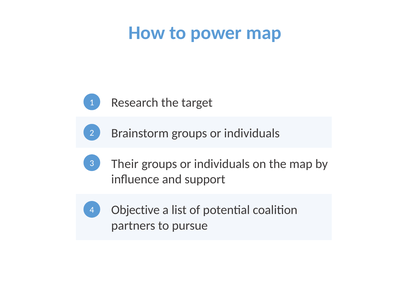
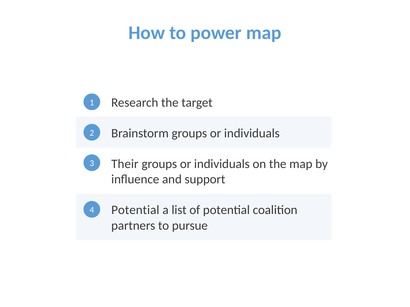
Objective at (135, 210): Objective -> Potential
